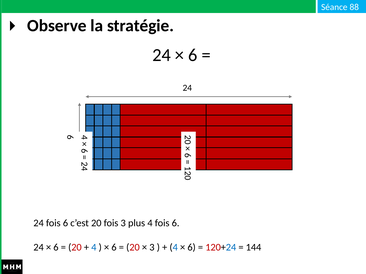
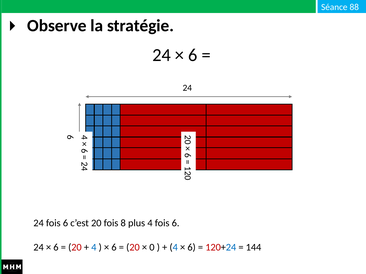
fois 3: 3 -> 8
3 at (152, 248): 3 -> 0
